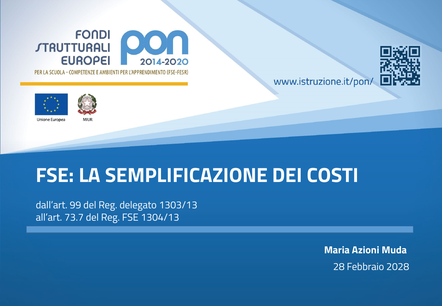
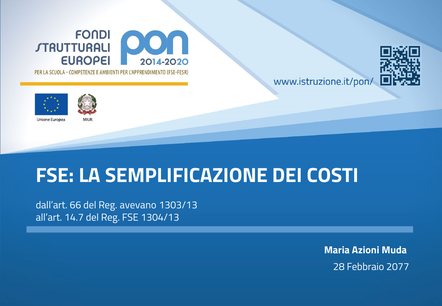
99: 99 -> 66
delegato: delegato -> avevano
73.7: 73.7 -> 14.7
2028: 2028 -> 2077
